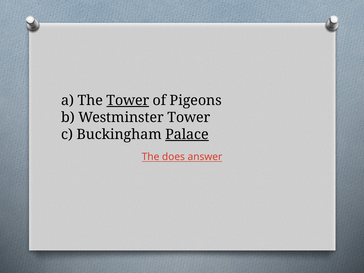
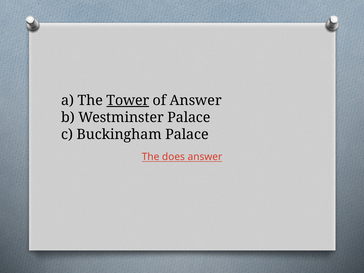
of Pigeons: Pigeons -> Answer
Westminster Tower: Tower -> Palace
Palace at (187, 134) underline: present -> none
